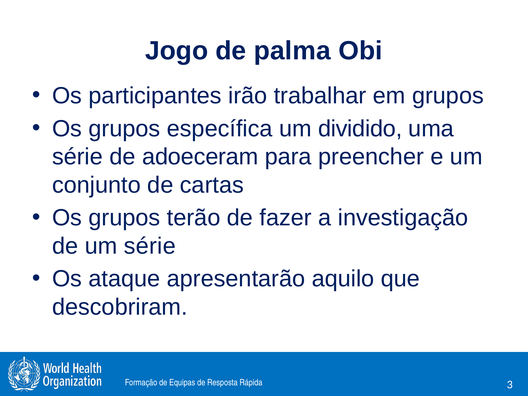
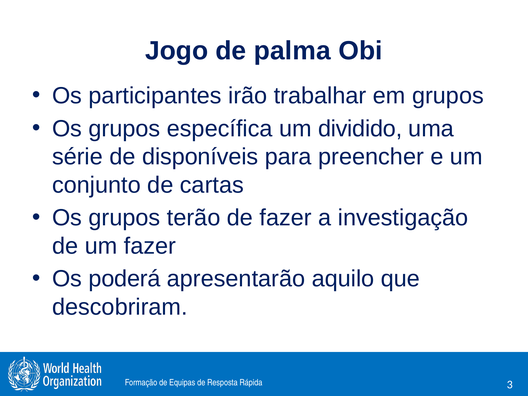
adoeceram: adoeceram -> disponíveis
um série: série -> fazer
ataque: ataque -> poderá
